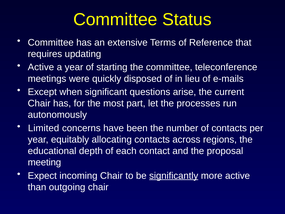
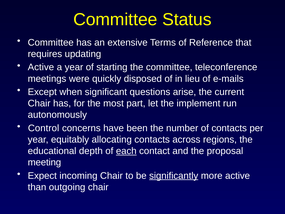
processes: processes -> implement
Limited: Limited -> Control
each underline: none -> present
